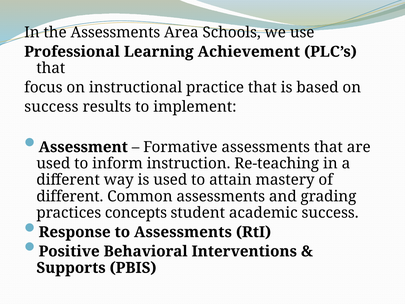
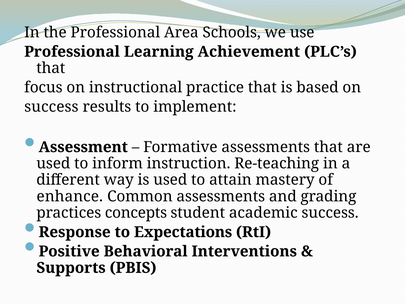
the Assessments: Assessments -> Professional
different at (70, 196): different -> enhance
to Assessments: Assessments -> Expectations
